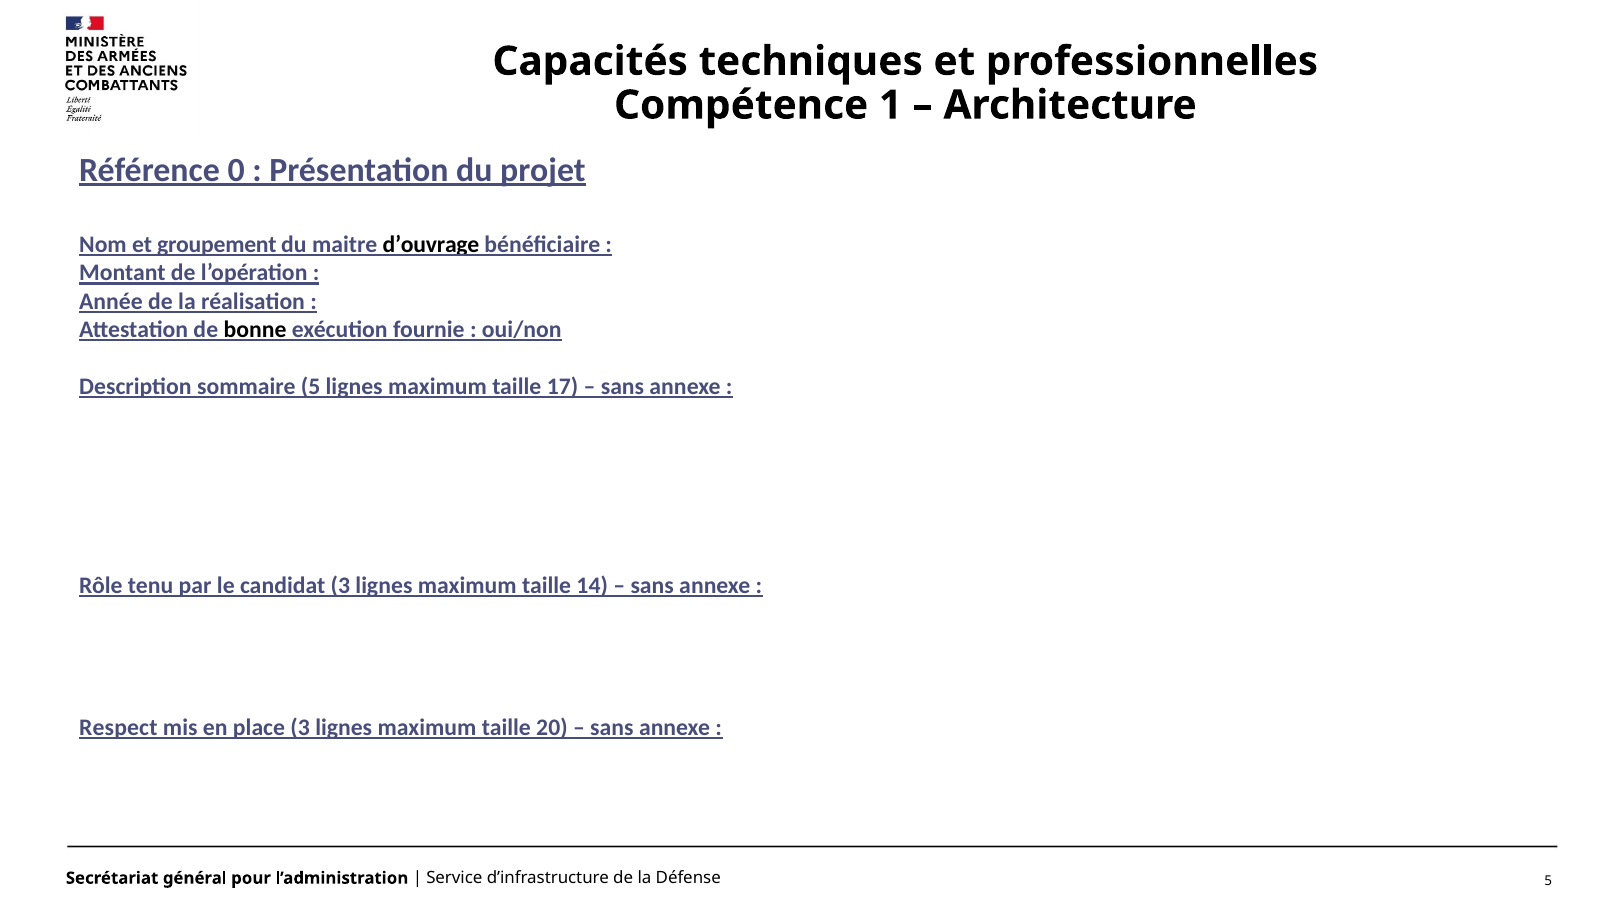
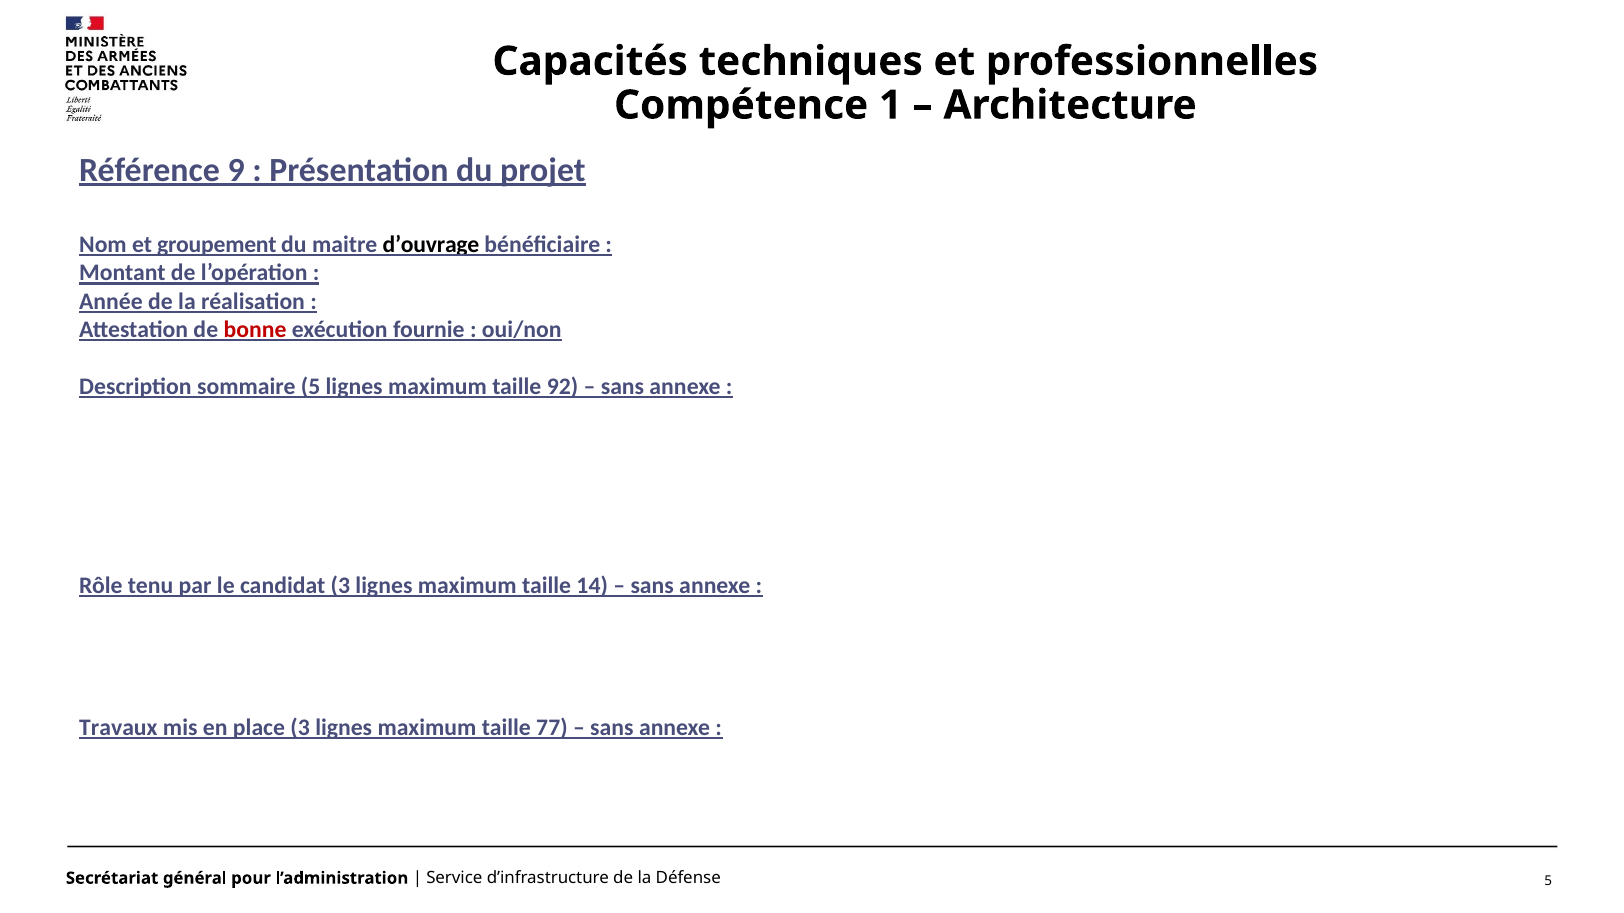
0: 0 -> 9
bonne colour: black -> red
17: 17 -> 92
Respect: Respect -> Travaux
20: 20 -> 77
